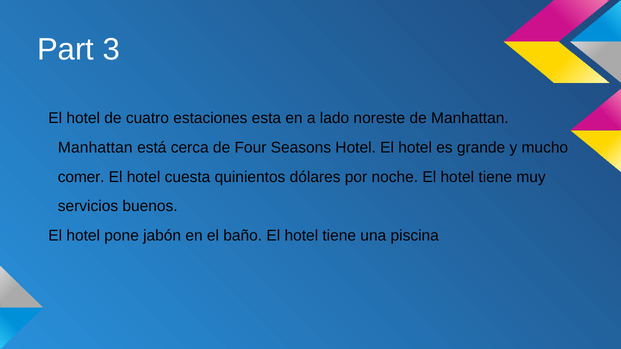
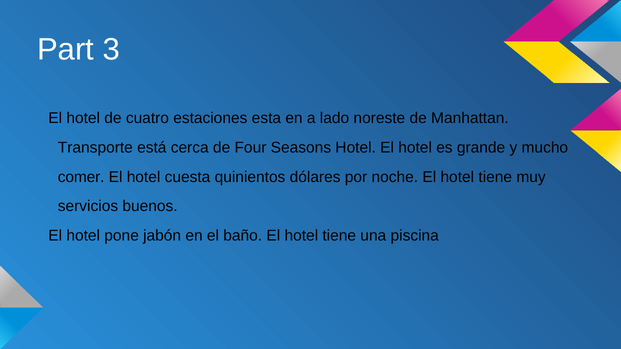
Manhattan at (95, 148): Manhattan -> Transporte
